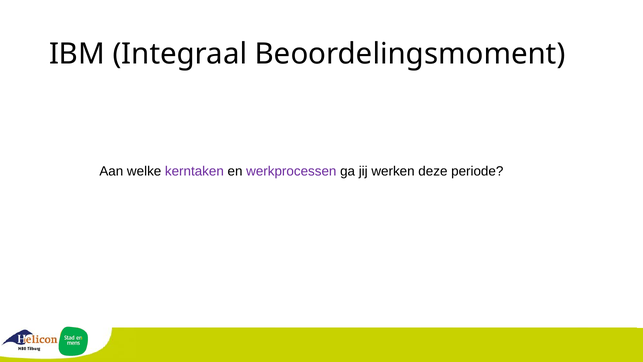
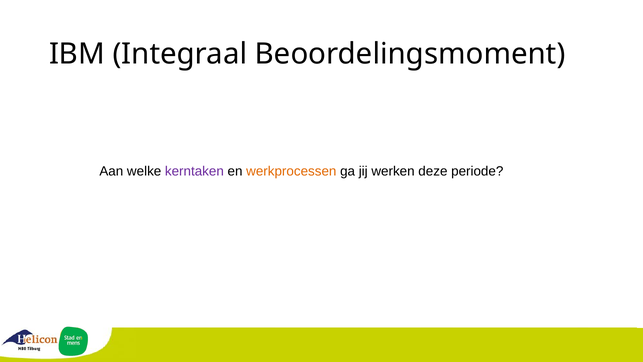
werkprocessen colour: purple -> orange
